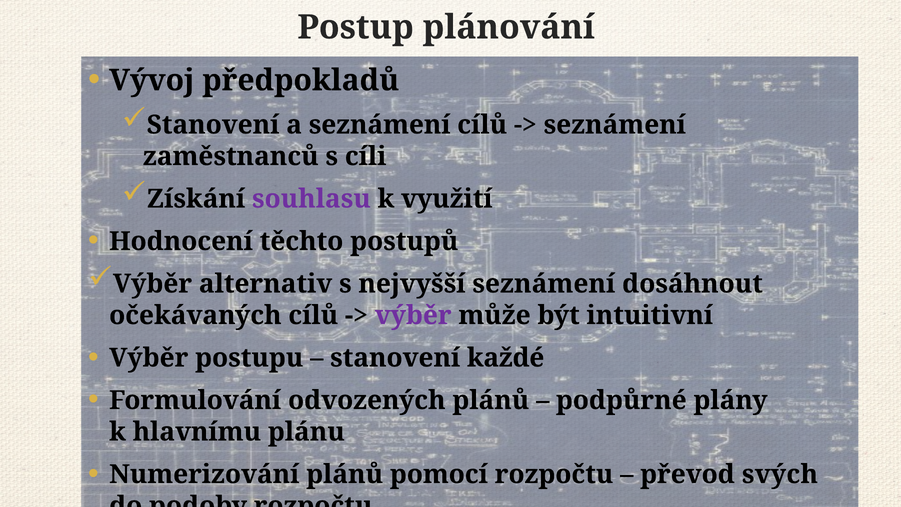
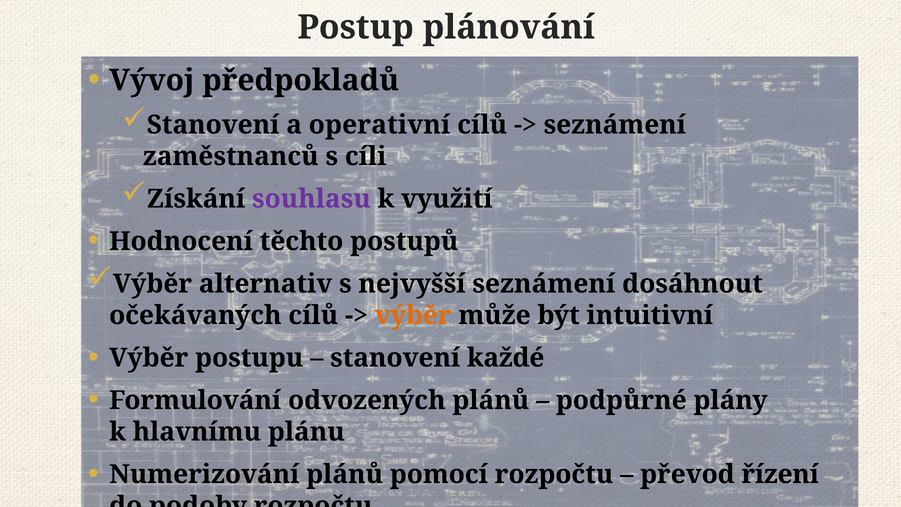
a seznámení: seznámení -> operativní
výběr at (413, 315) colour: purple -> orange
svých: svých -> řízení
